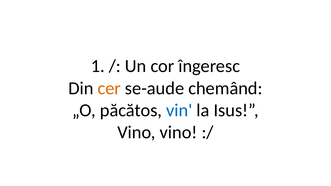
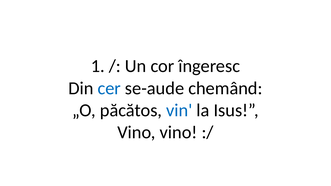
cer colour: orange -> blue
